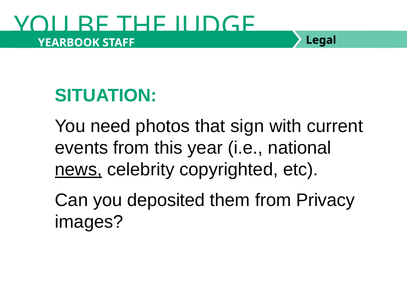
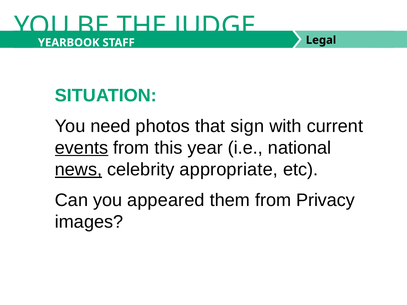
events underline: none -> present
copyrighted: copyrighted -> appropriate
deposited: deposited -> appeared
